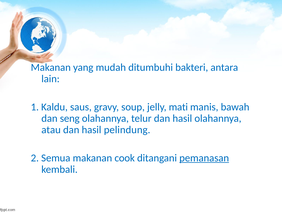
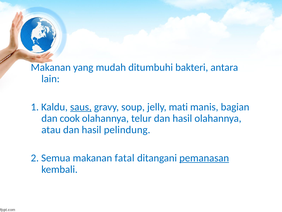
saus underline: none -> present
bawah: bawah -> bagian
seng: seng -> cook
cook: cook -> fatal
